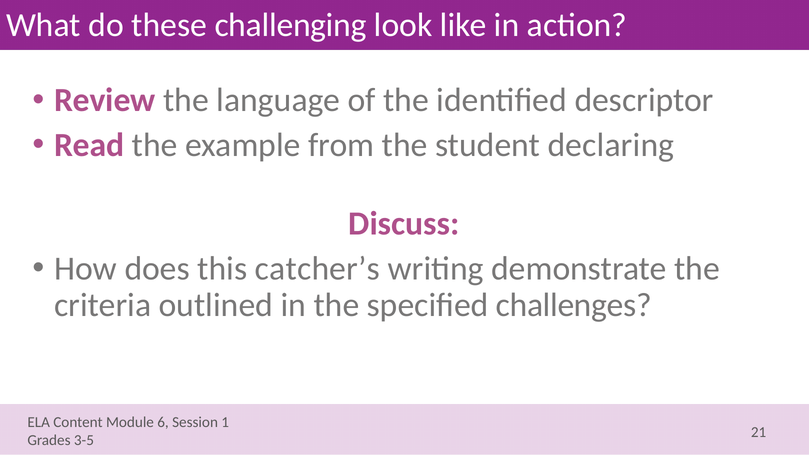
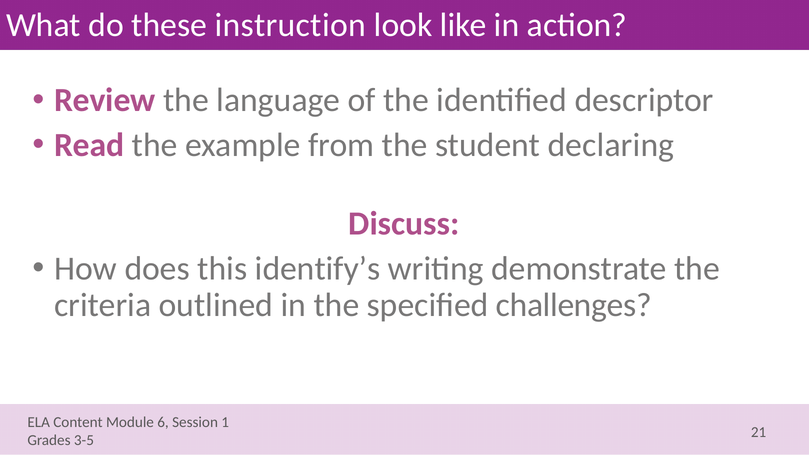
challenging: challenging -> instruction
catcher’s: catcher’s -> identify’s
